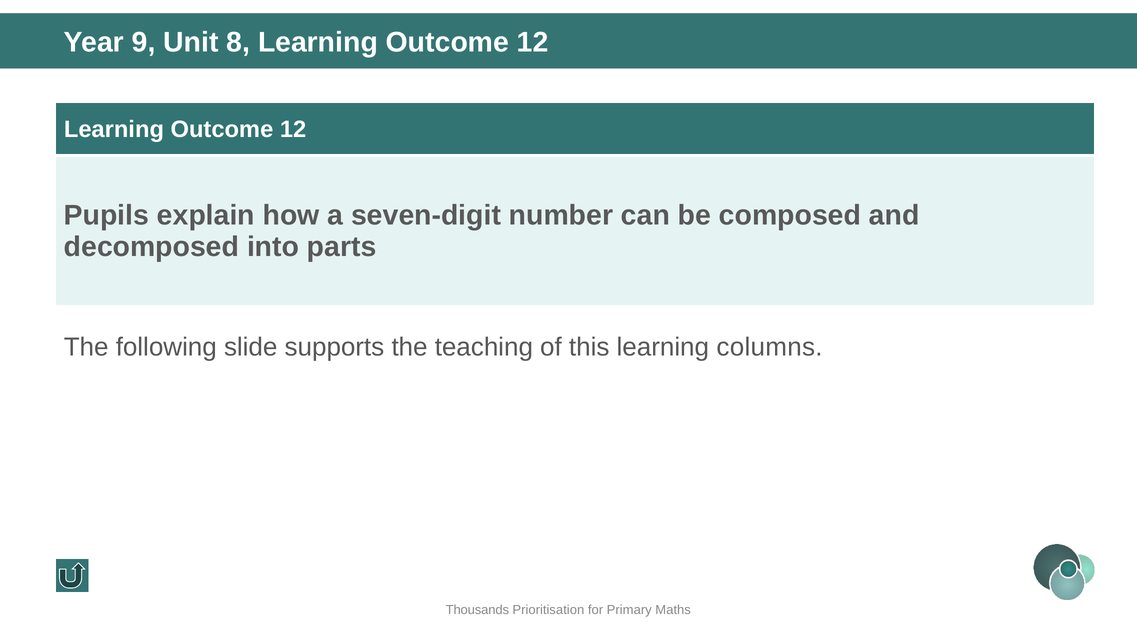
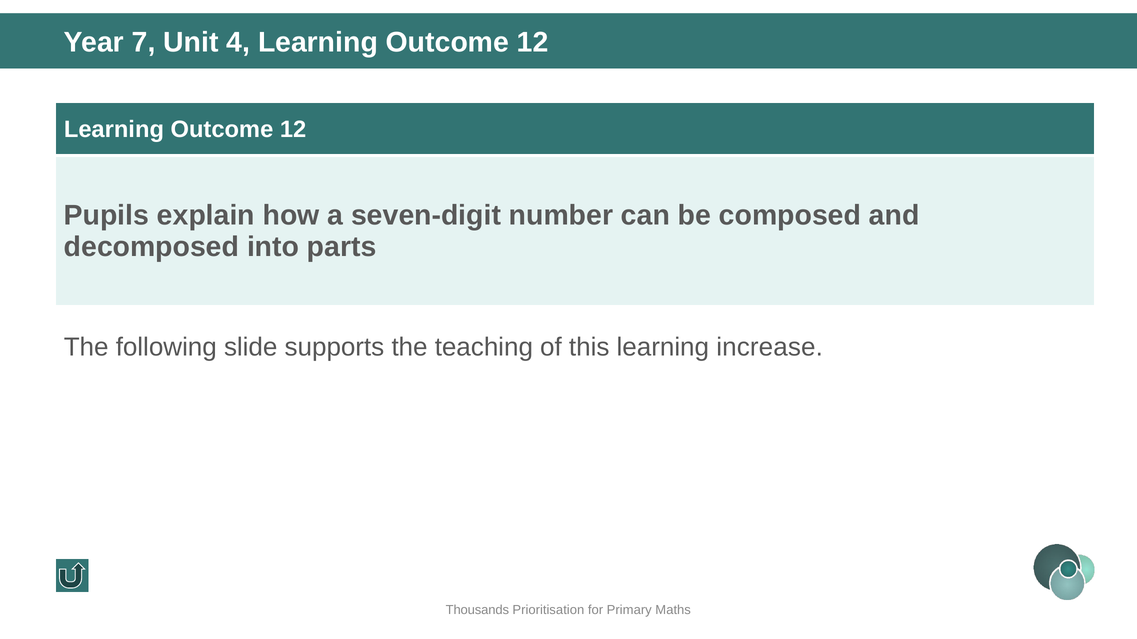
9: 9 -> 7
8: 8 -> 4
columns: columns -> increase
